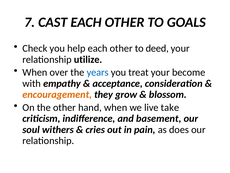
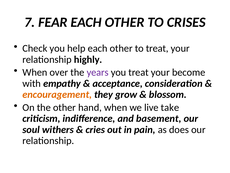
CAST: CAST -> FEAR
GOALS: GOALS -> CRISES
to deed: deed -> treat
utilize: utilize -> highly
years colour: blue -> purple
